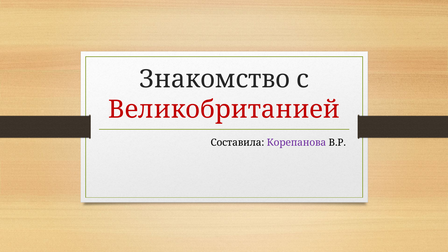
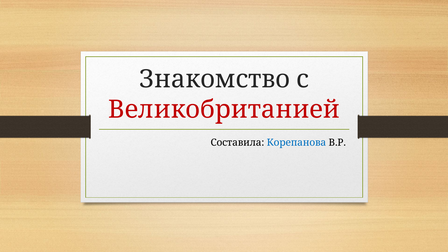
Корепанова colour: purple -> blue
